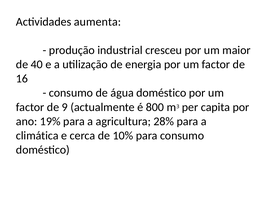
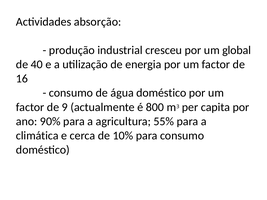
aumenta: aumenta -> absorção
maior: maior -> global
19%: 19% -> 90%
28%: 28% -> 55%
